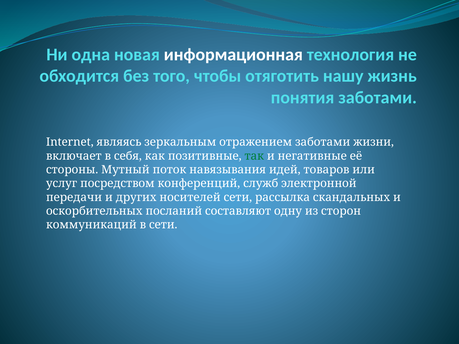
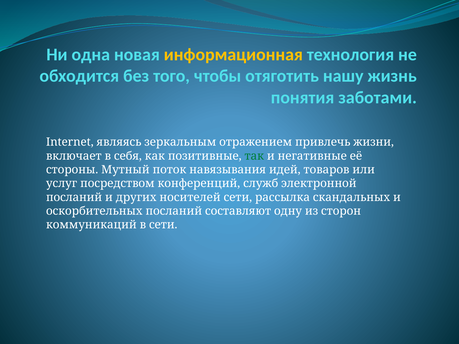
информационная colour: white -> yellow
отражением заботами: заботами -> привлечь
передачи at (74, 197): передачи -> посланий
